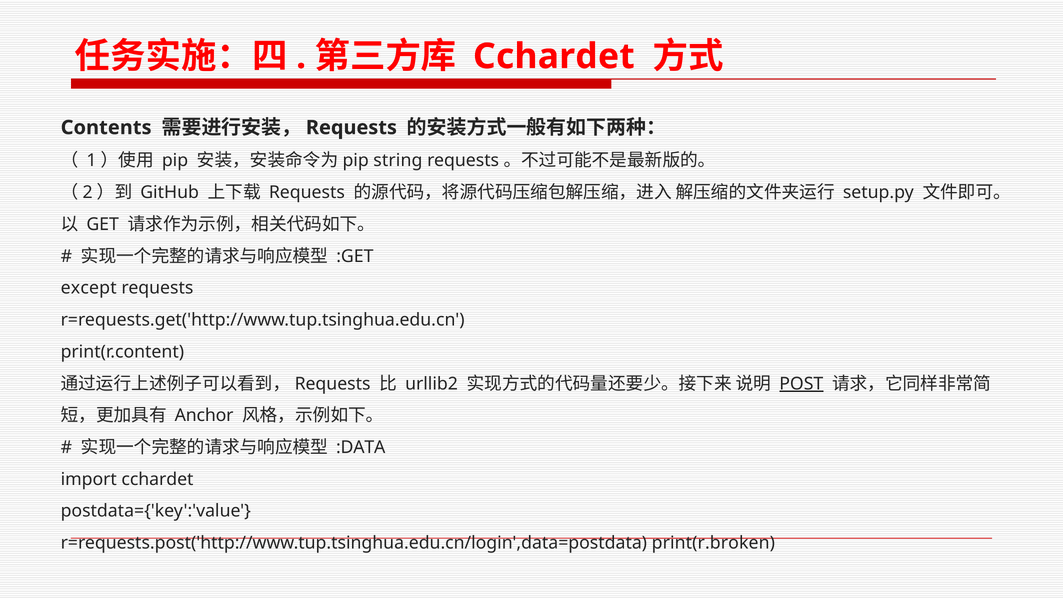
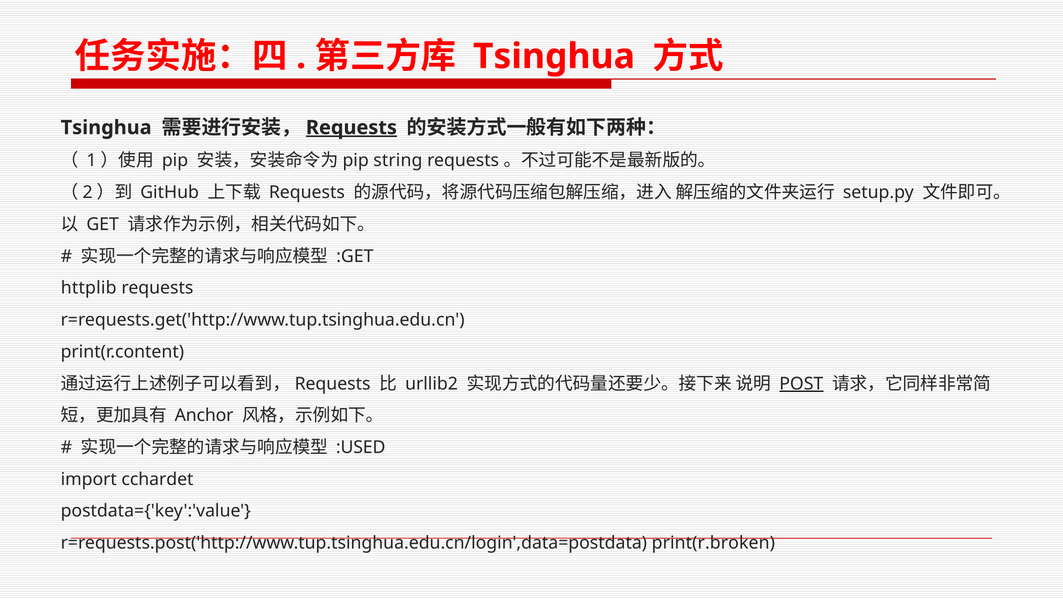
Cchardet at (554, 56): Cchardet -> Tsinghua
Contents at (106, 128): Contents -> Tsinghua
Requests at (351, 128) underline: none -> present
except: except -> httplib
:DATA: :DATA -> :USED
